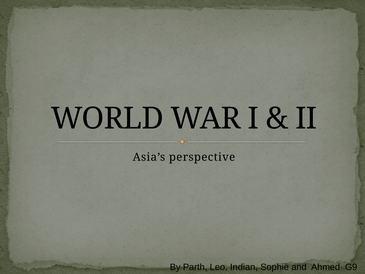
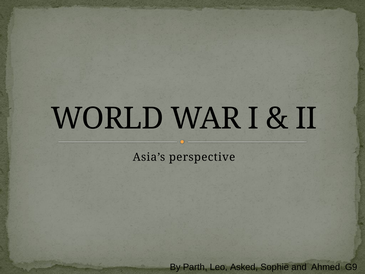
Indian: Indian -> Asked
